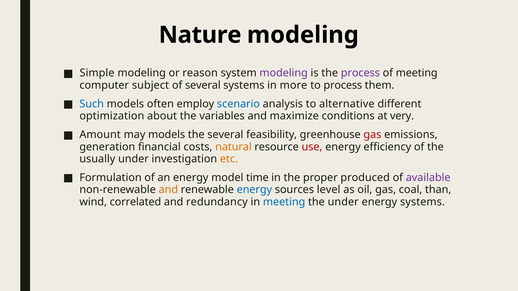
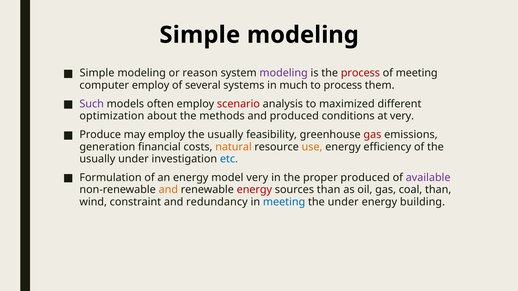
Nature at (200, 35): Nature -> Simple
process at (360, 73) colour: purple -> red
computer subject: subject -> employ
more: more -> much
Such colour: blue -> purple
scenario colour: blue -> red
alternative: alternative -> maximized
variables: variables -> methods
and maximize: maximize -> produced
Amount: Amount -> Produce
may models: models -> employ
several at (225, 135): several -> usually
use colour: red -> orange
etc colour: orange -> blue
model time: time -> very
energy at (254, 190) colour: blue -> red
sources level: level -> than
correlated: correlated -> constraint
energy systems: systems -> building
